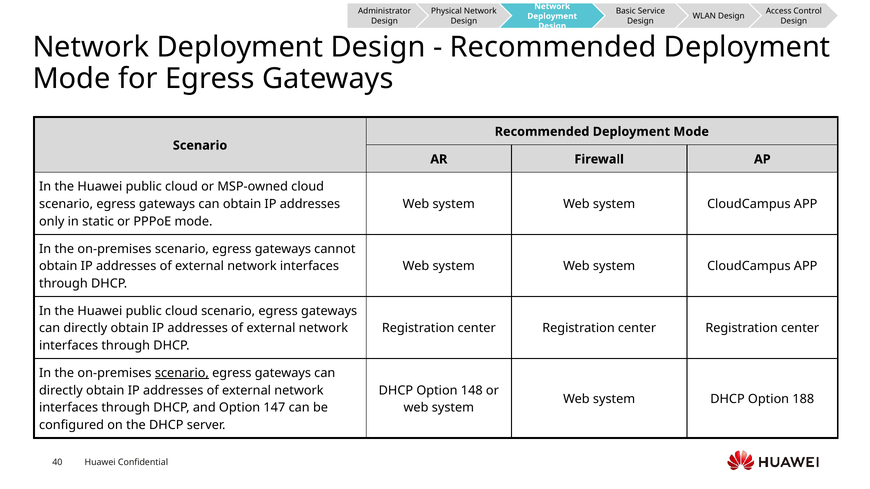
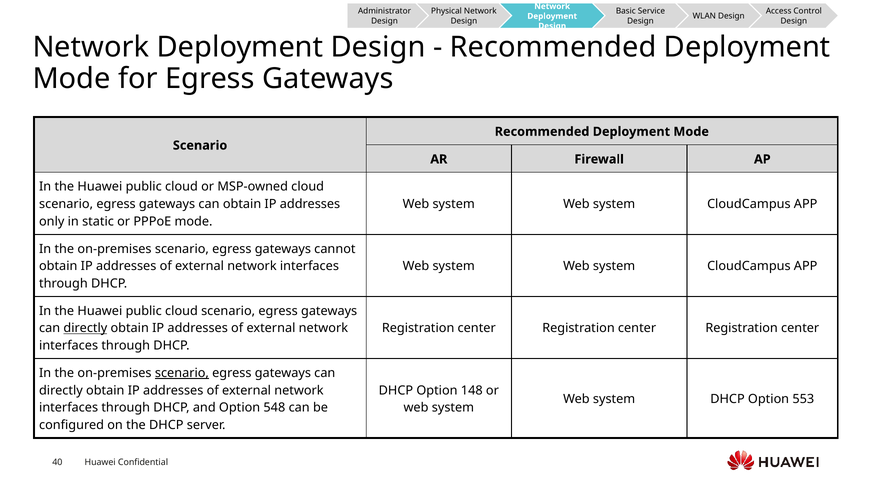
directly at (85, 329) underline: none -> present
188: 188 -> 553
147: 147 -> 548
